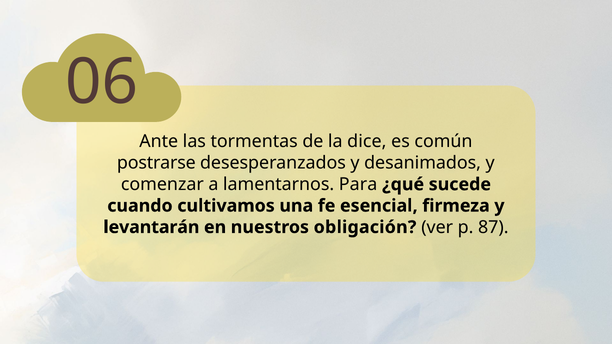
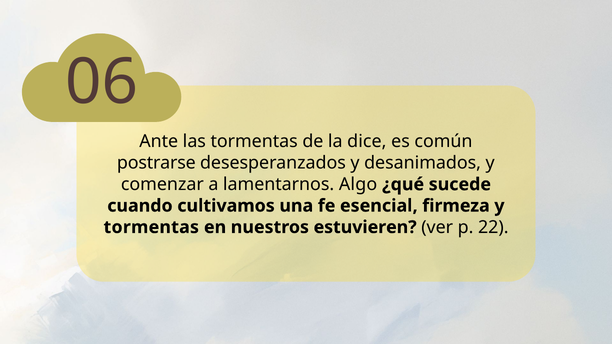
Para: Para -> Algo
levantarán at (151, 227): levantarán -> tormentas
obligación: obligación -> estuvieren
87: 87 -> 22
